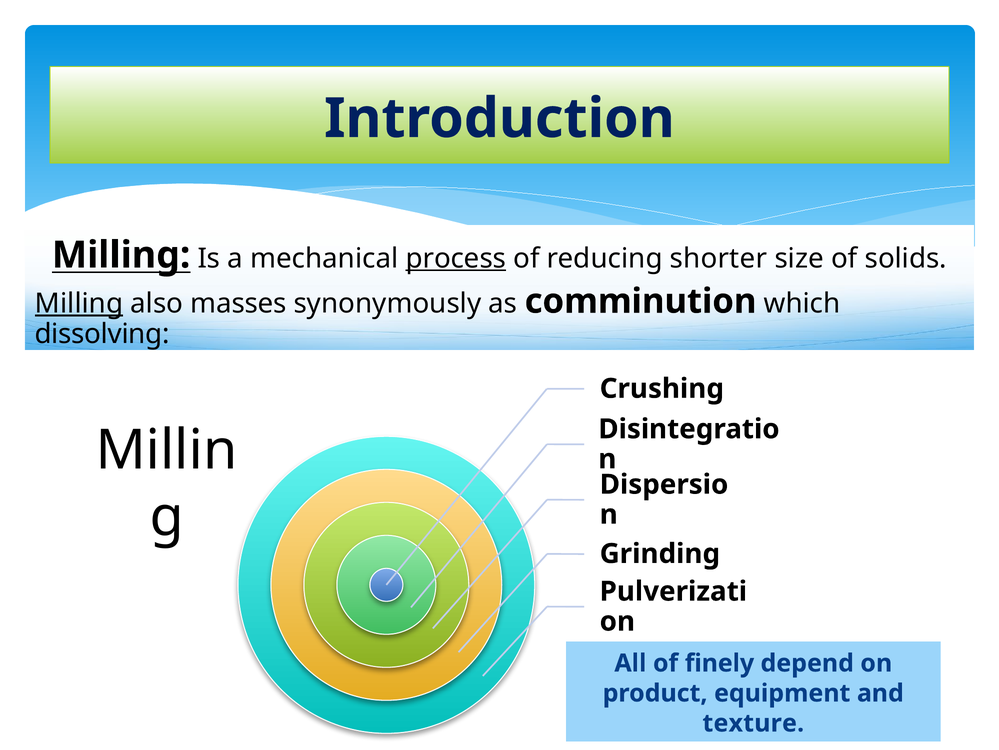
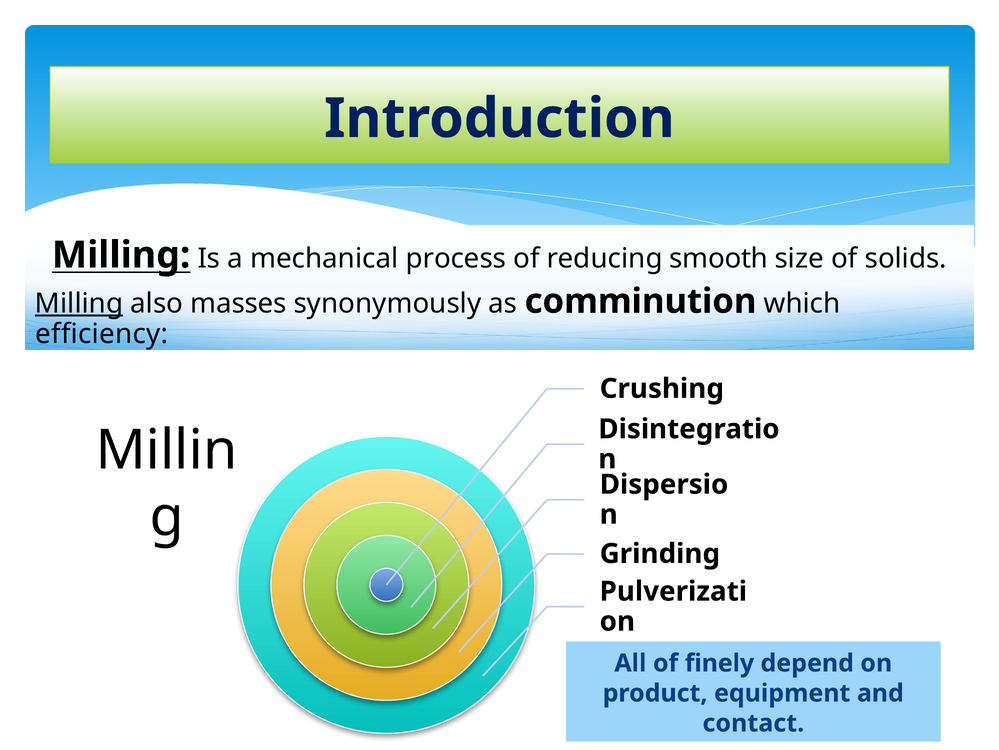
process underline: present -> none
shorter: shorter -> smooth
dissolving: dissolving -> efficiency
texture: texture -> contact
